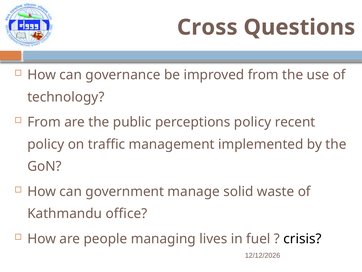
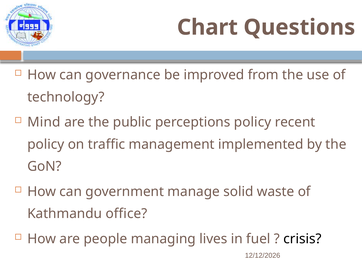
Cross: Cross -> Chart
From at (44, 122): From -> Mind
